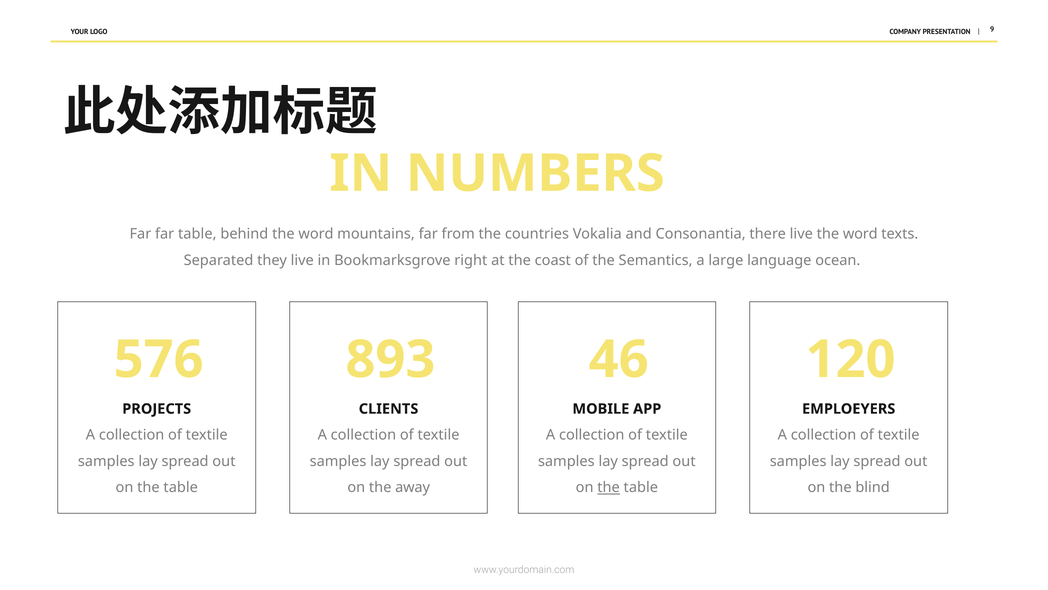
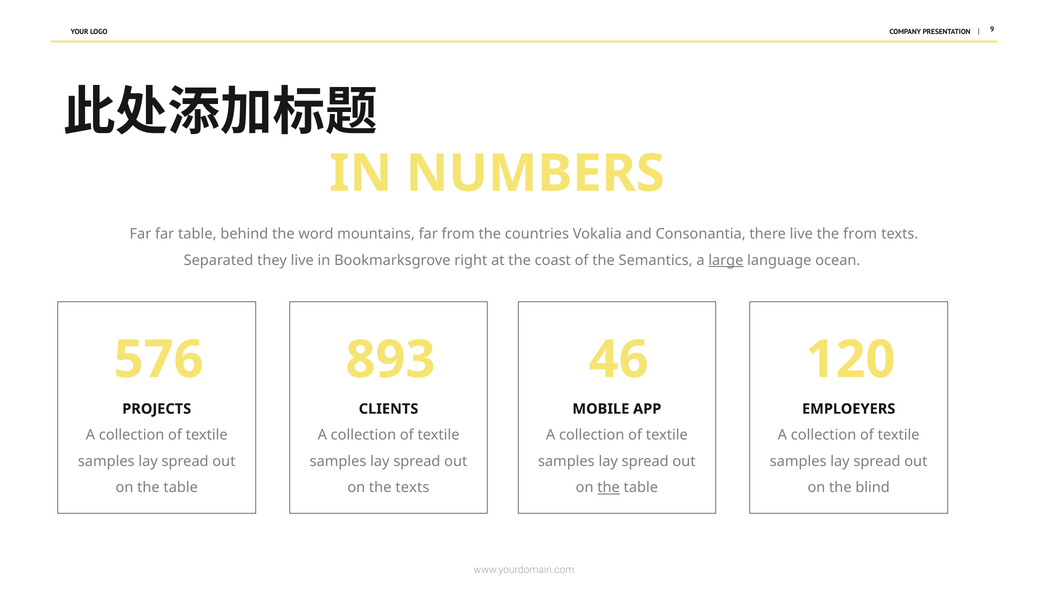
live the word: word -> from
large underline: none -> present
the away: away -> texts
